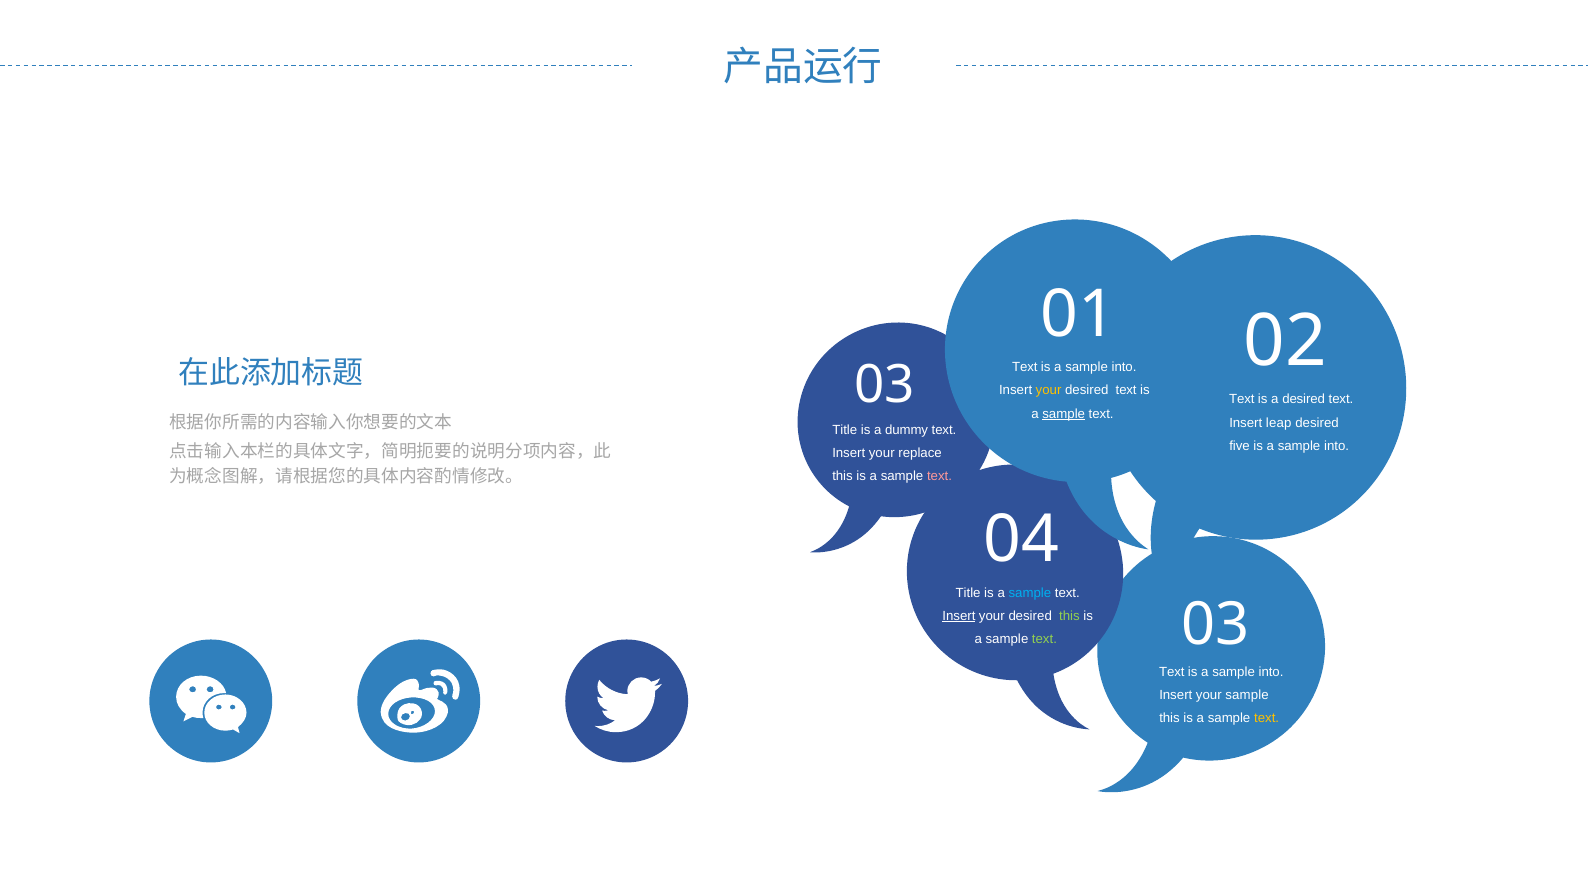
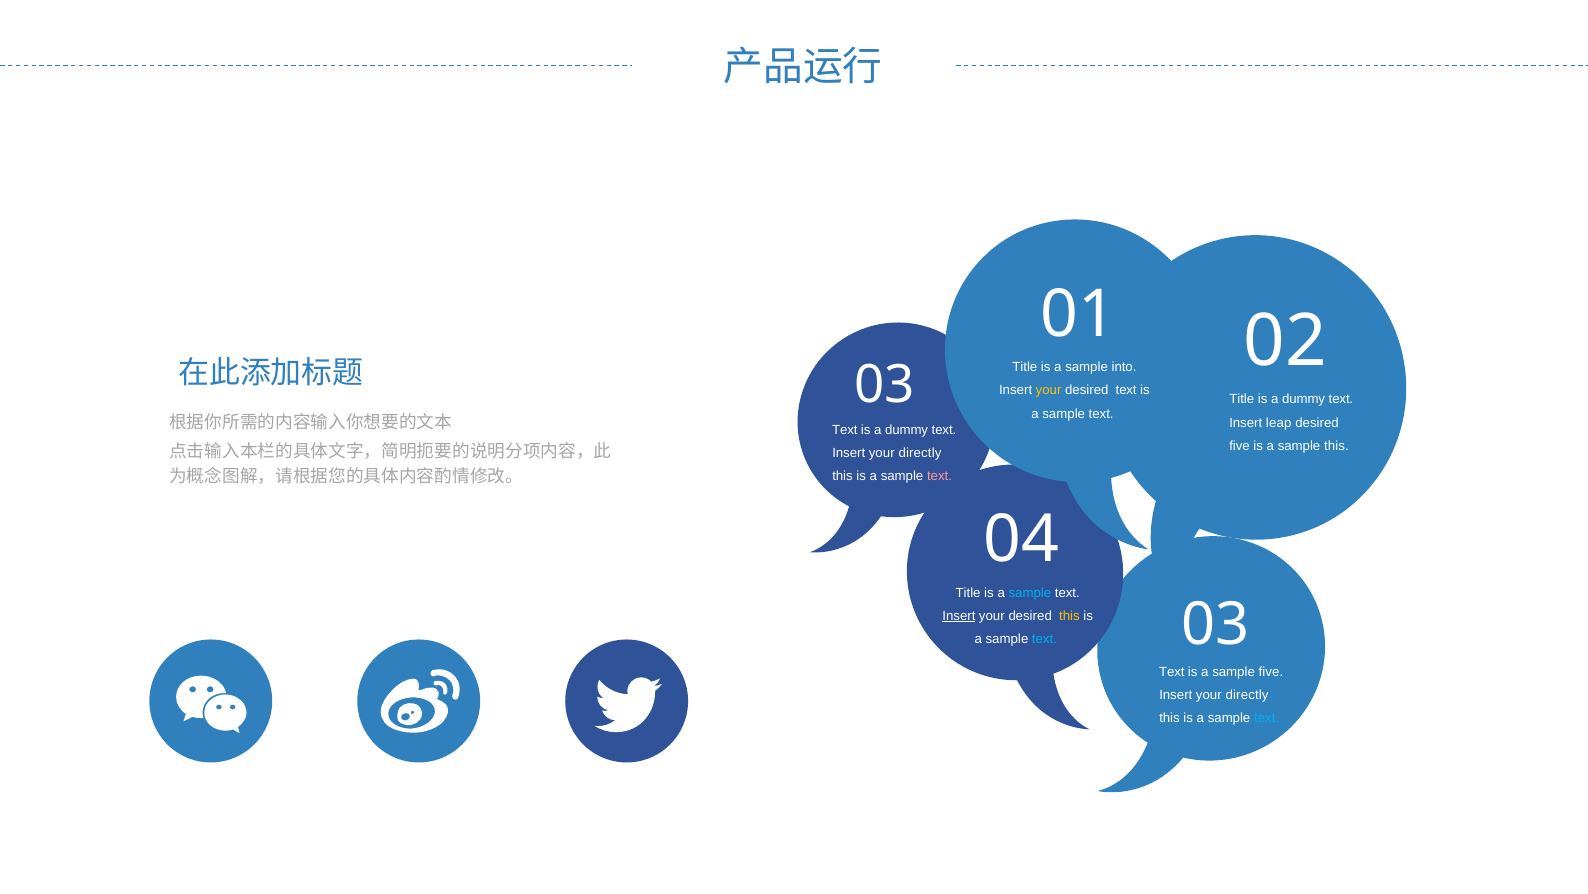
Text at (1025, 367): Text -> Title
Text at (1242, 399): Text -> Title
desired at (1304, 399): desired -> dummy
sample at (1064, 414) underline: present -> none
Title at (845, 430): Title -> Text
into at (1337, 446): into -> this
replace at (920, 453): replace -> directly
this at (1069, 615) colour: light green -> yellow
text at (1044, 639) colour: light green -> light blue
into at (1271, 672): into -> five
sample at (1247, 695): sample -> directly
text at (1267, 718) colour: yellow -> light blue
